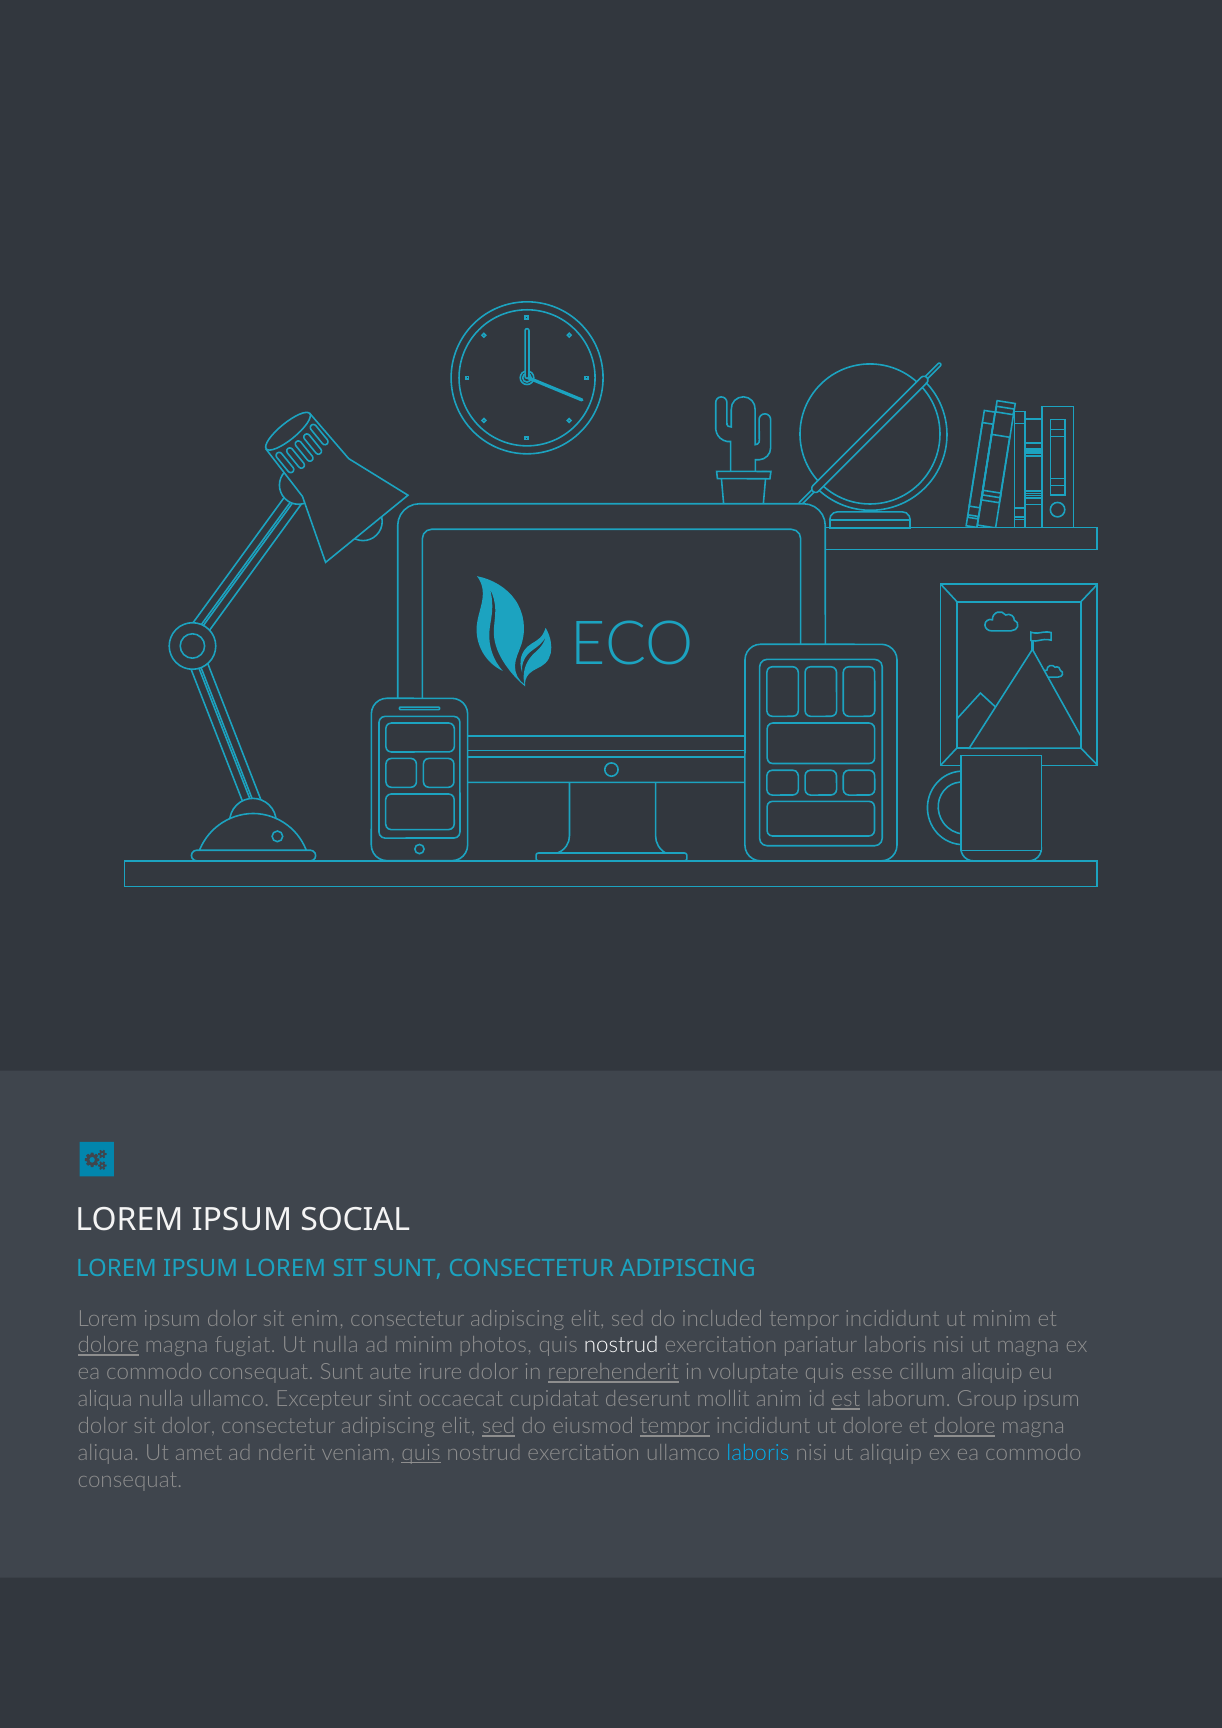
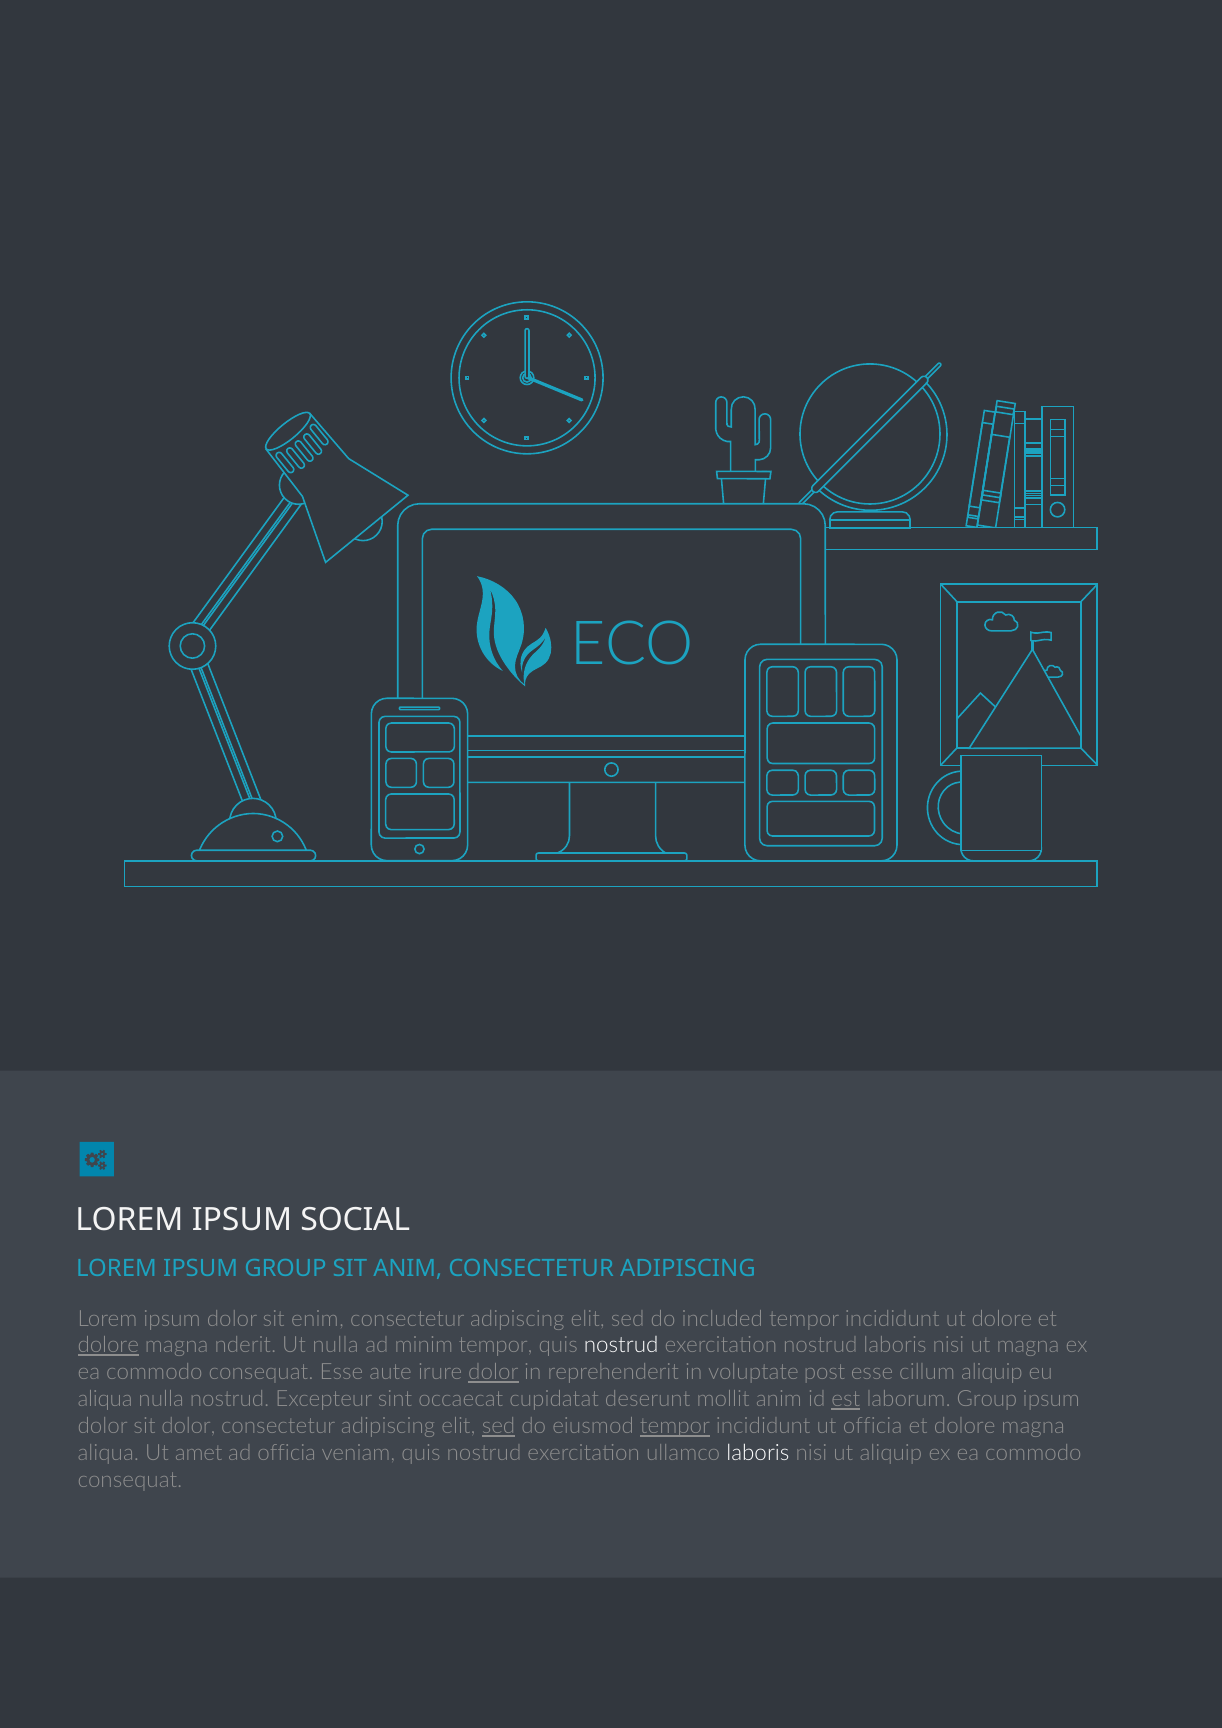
IPSUM LOREM: LOREM -> GROUP
SIT SUNT: SUNT -> ANIM
ut minim: minim -> dolore
fugiat: fugiat -> nderit
minim photos: photos -> tempor
exercitation pariatur: pariatur -> nostrud
consequat Sunt: Sunt -> Esse
dolor at (493, 1372) underline: none -> present
reprehenderit underline: present -> none
voluptate quis: quis -> post
nulla ullamco: ullamco -> nostrud
ut dolore: dolore -> officia
dolore at (965, 1426) underline: present -> none
ad nderit: nderit -> officia
quis at (421, 1453) underline: present -> none
laboris at (758, 1453) colour: light blue -> white
